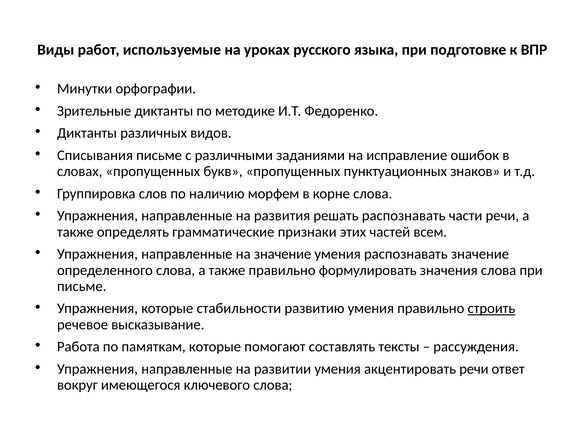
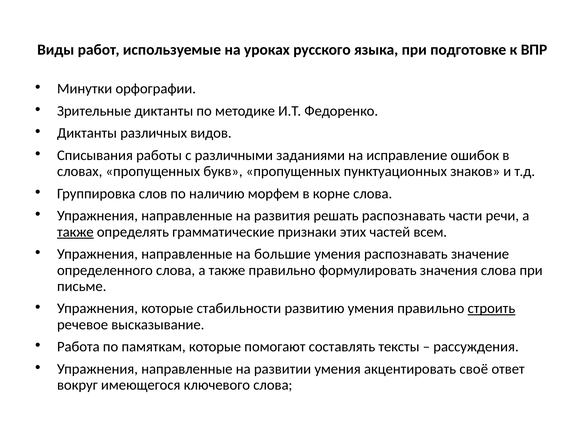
Списывания письме: письме -> работы
также at (75, 232) underline: none -> present
на значение: значение -> большие
акцентировать речи: речи -> своё
